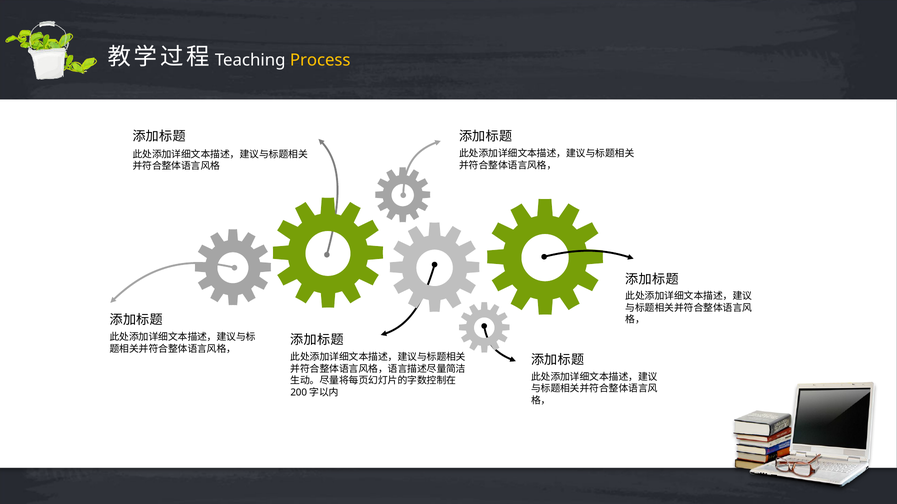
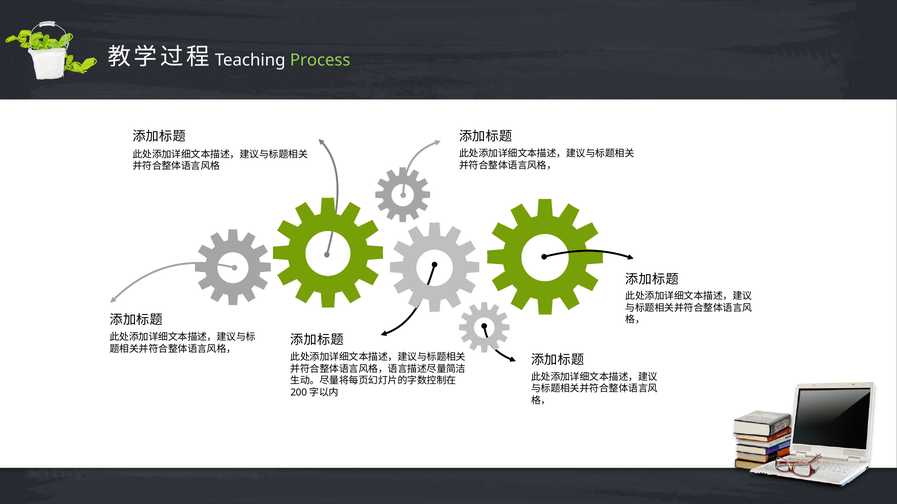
Process colour: yellow -> light green
